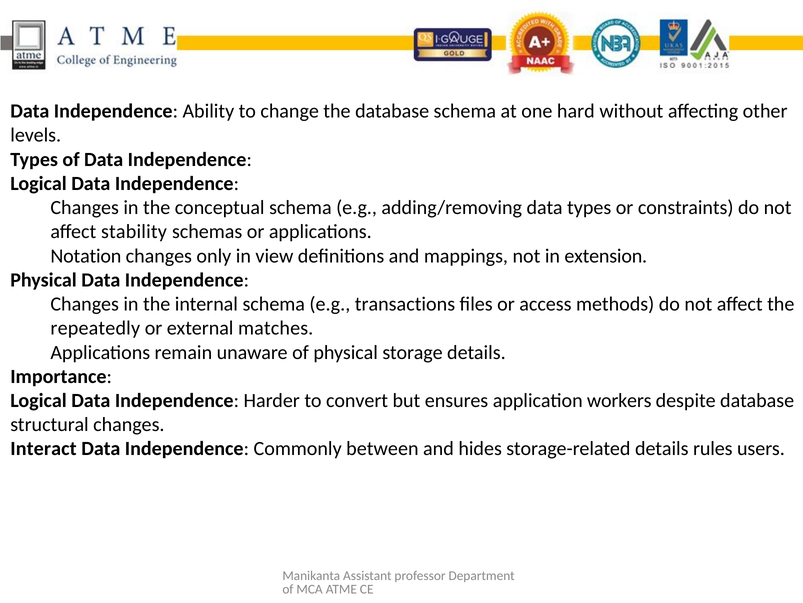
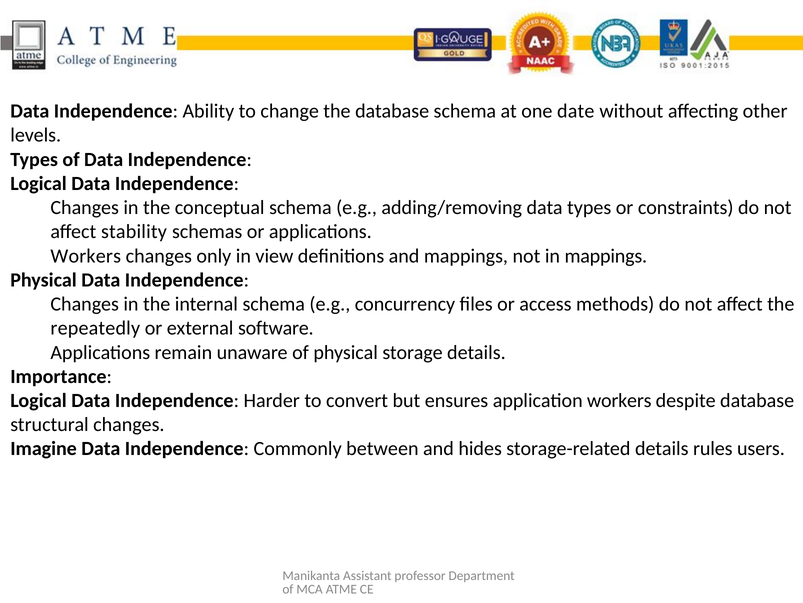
hard: hard -> date
Notation at (86, 256): Notation -> Workers
in extension: extension -> mappings
transactions: transactions -> concurrency
matches: matches -> software
Interact: Interact -> Imagine
